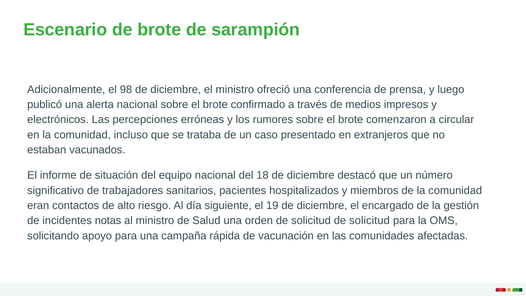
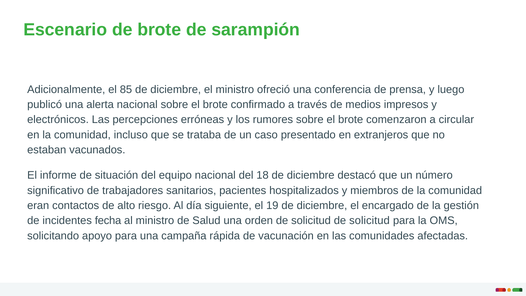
98: 98 -> 85
notas: notas -> fecha
